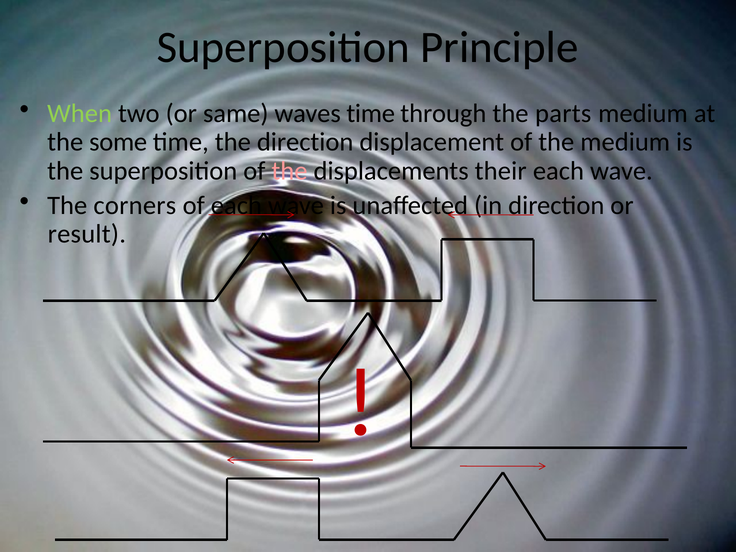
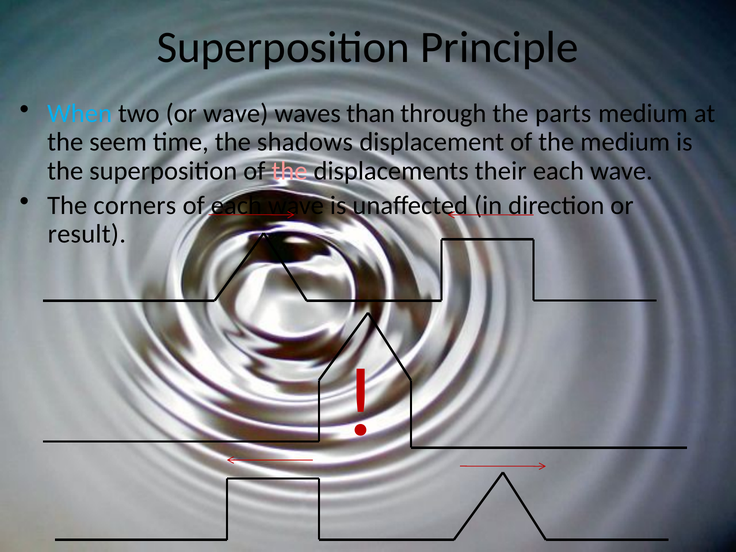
When colour: light green -> light blue
or same: same -> wave
waves time: time -> than
some: some -> seem
the direction: direction -> shadows
